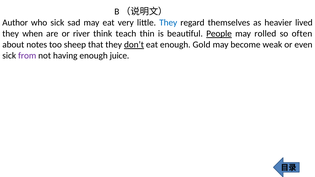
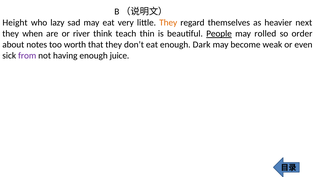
Author: Author -> Height
who sick: sick -> lazy
They at (168, 23) colour: blue -> orange
lived: lived -> next
often: often -> order
sheep: sheep -> worth
don’t underline: present -> none
Gold: Gold -> Dark
